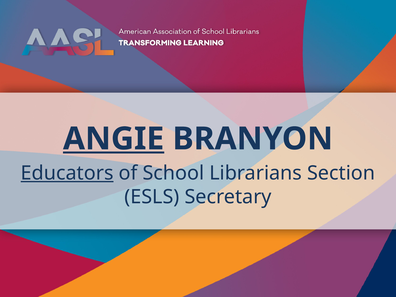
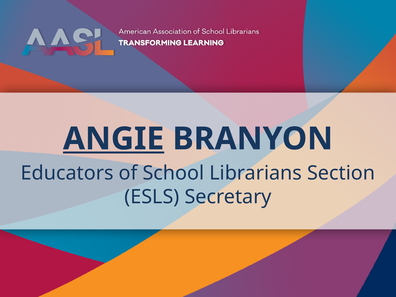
Educators underline: present -> none
